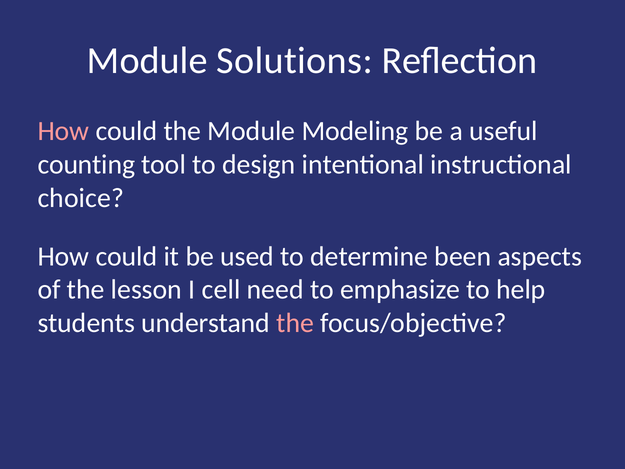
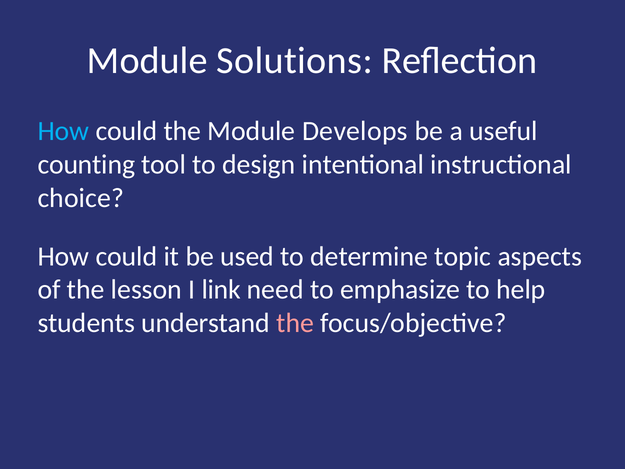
How at (63, 131) colour: pink -> light blue
Modeling: Modeling -> Develops
been: been -> topic
cell: cell -> link
